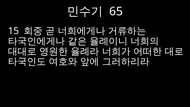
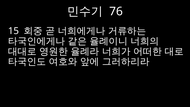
65: 65 -> 76
